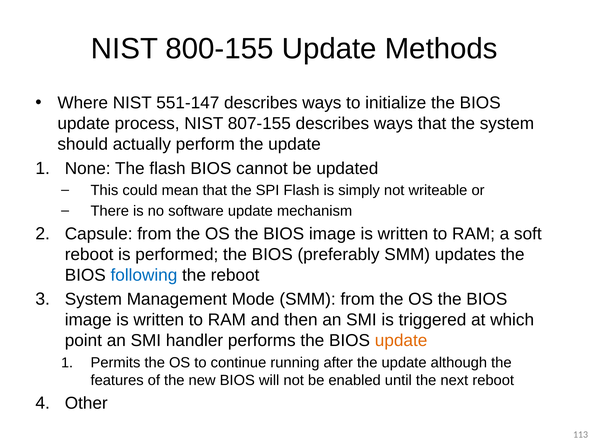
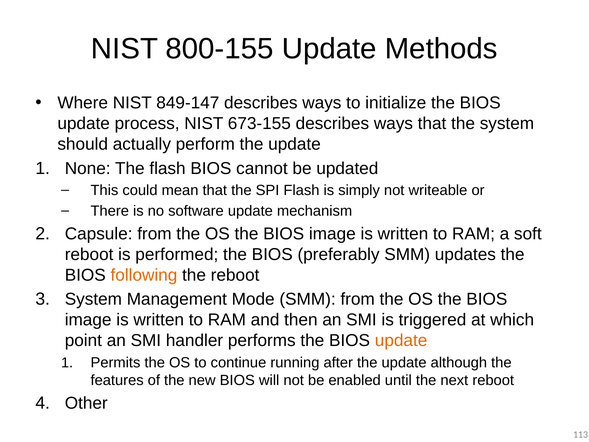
551-147: 551-147 -> 849-147
807-155: 807-155 -> 673-155
following colour: blue -> orange
